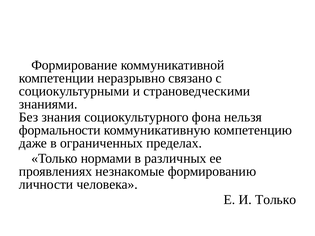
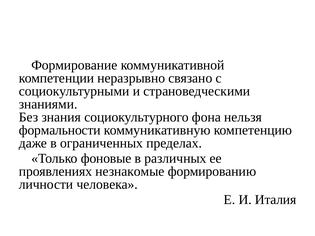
нормами: нормами -> фоновые
И Только: Только -> Италия
